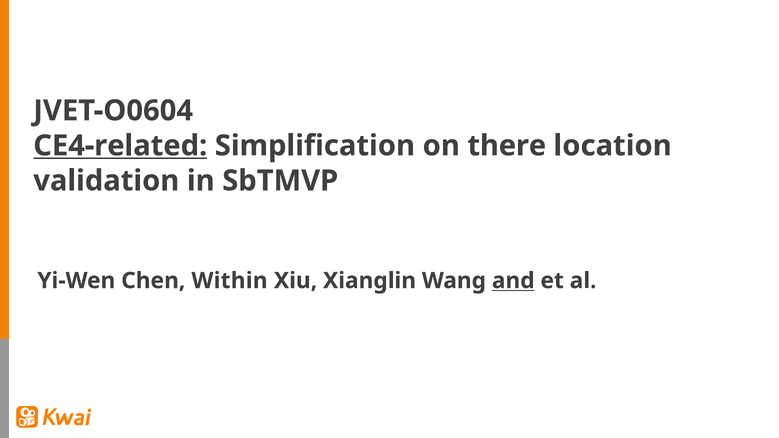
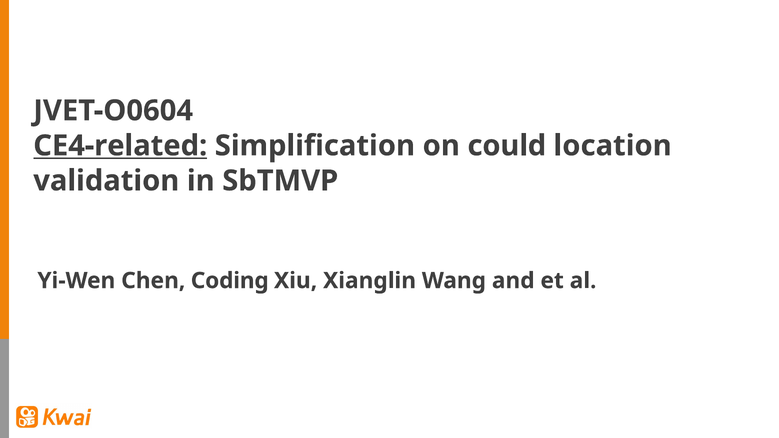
there: there -> could
Within: Within -> Coding
and underline: present -> none
